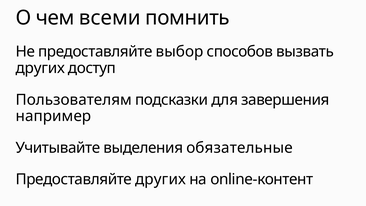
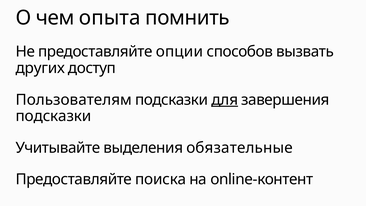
всеми: всеми -> опыта
выбор: выбор -> опции
для underline: none -> present
например at (53, 116): например -> подсказки
Предоставляйте других: других -> поиска
